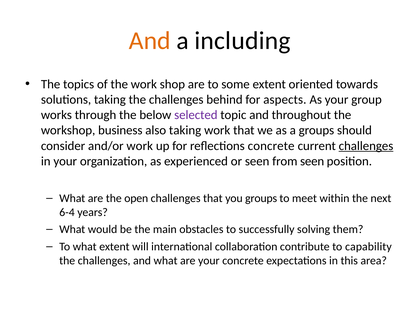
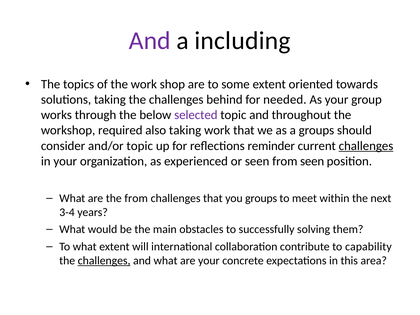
And at (150, 41) colour: orange -> purple
aspects: aspects -> needed
business: business -> required
and/or work: work -> topic
reflections concrete: concrete -> reminder
the open: open -> from
6-4: 6-4 -> 3-4
challenges at (104, 261) underline: none -> present
